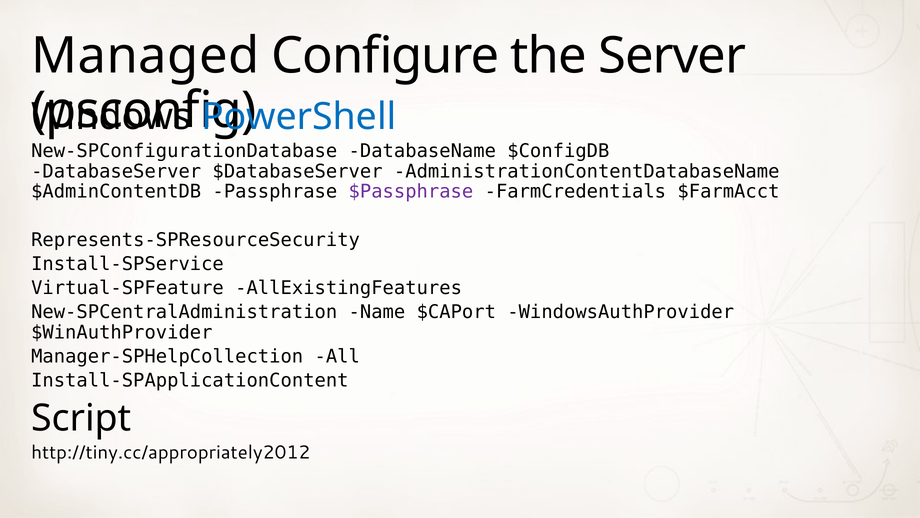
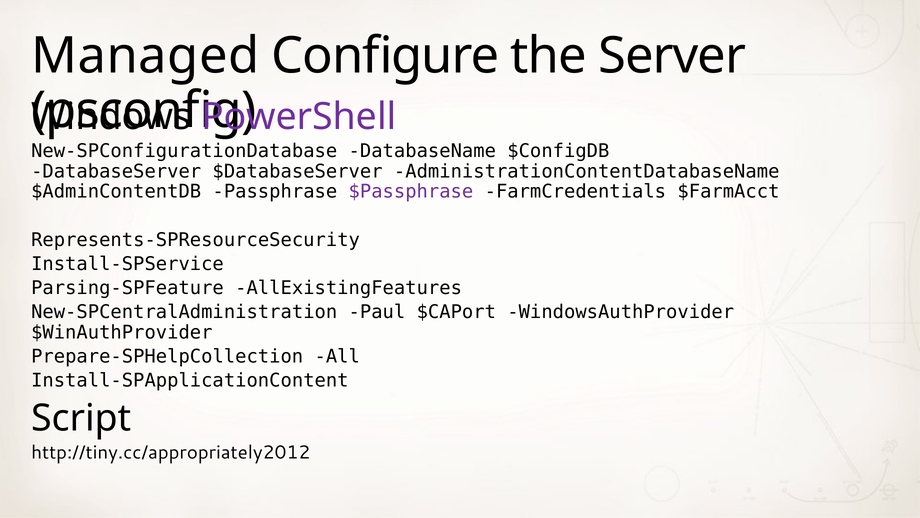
PowerShell colour: blue -> purple
Virtual-SPFeature: Virtual-SPFeature -> Parsing-SPFeature
Name: Name -> Paul
Manager-SPHelpCollection: Manager-SPHelpCollection -> Prepare-SPHelpCollection
